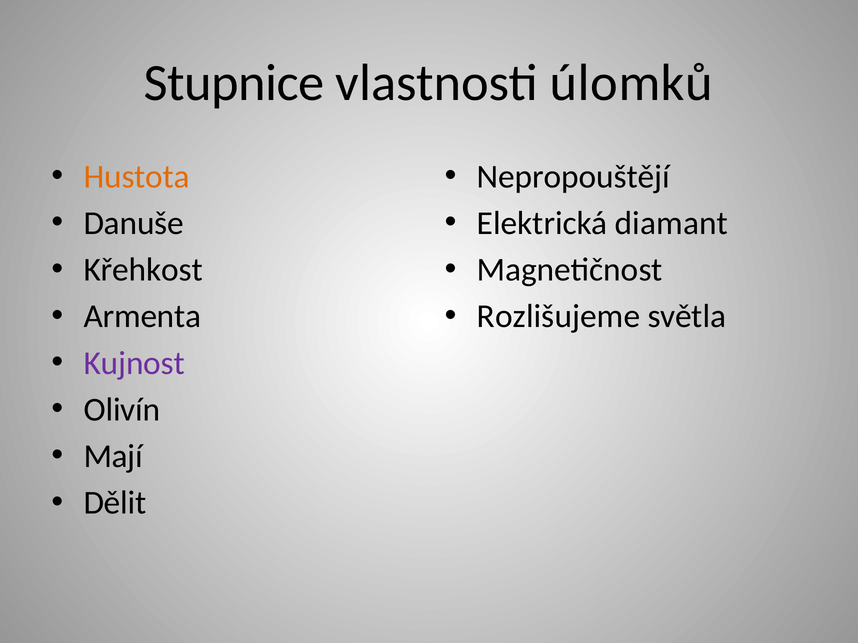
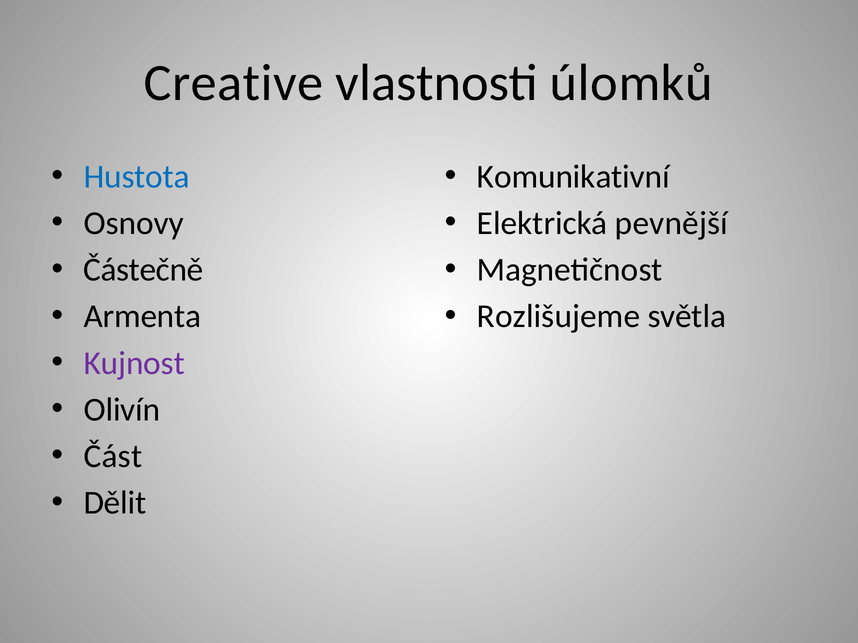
Stupnice: Stupnice -> Creative
Hustota colour: orange -> blue
Nepropouštějí: Nepropouštějí -> Komunikativní
Danuše: Danuše -> Osnovy
diamant: diamant -> pevnější
Křehkost: Křehkost -> Částečně
Mají: Mají -> Část
